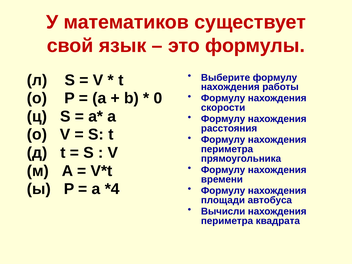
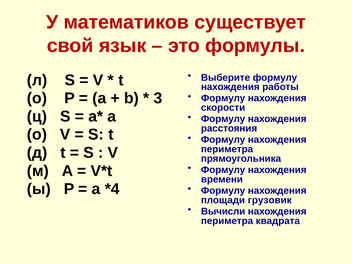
0: 0 -> 3
автобуса: автобуса -> грузовик
